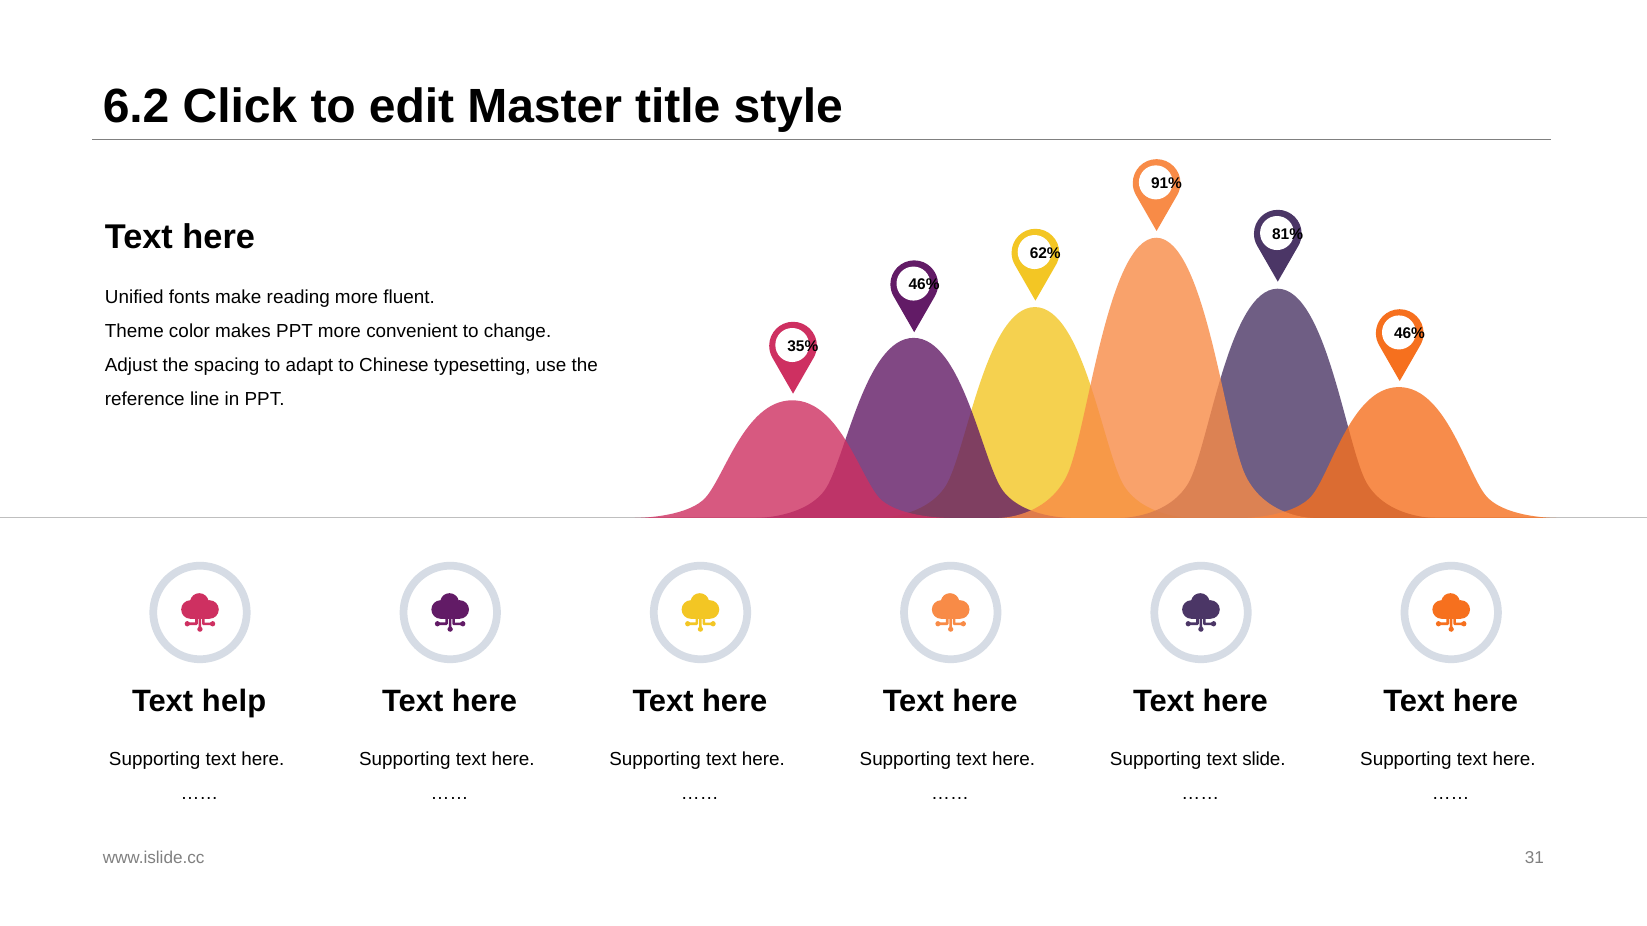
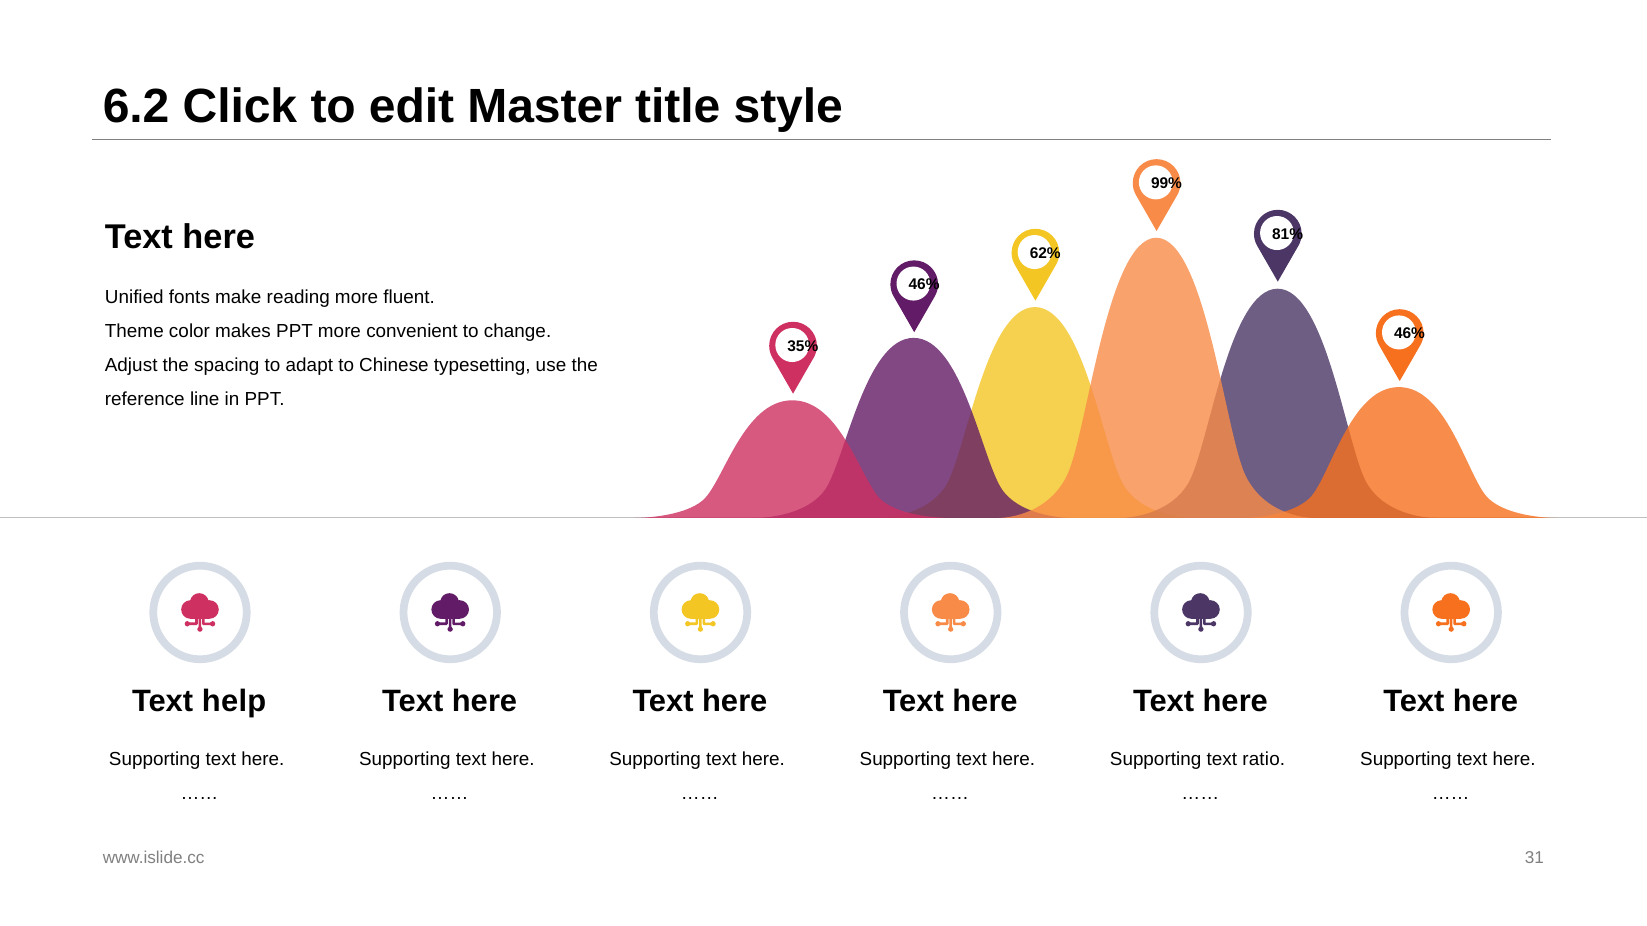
91%: 91% -> 99%
slide: slide -> ratio
